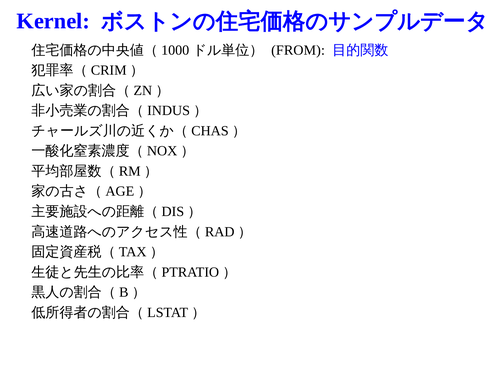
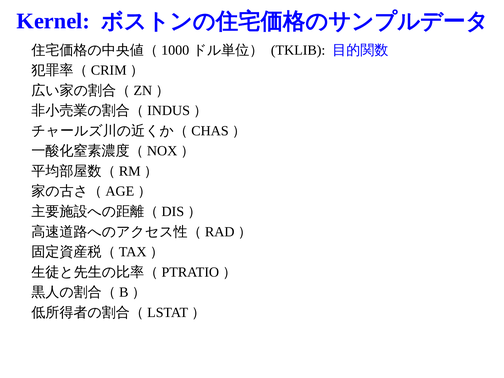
FROM: FROM -> TKLIB
